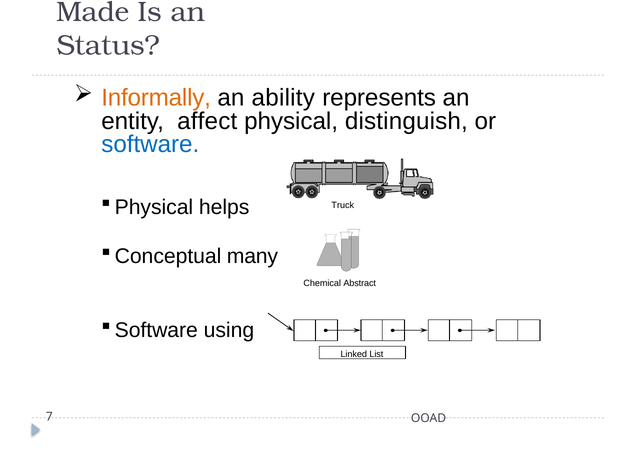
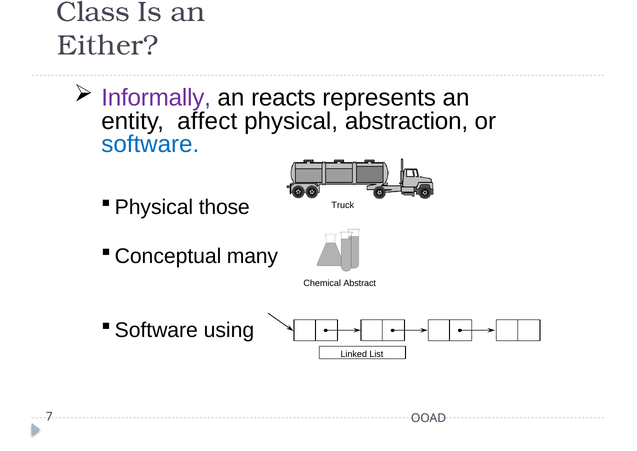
Made: Made -> Class
Status: Status -> Either
Informally colour: orange -> purple
ability: ability -> reacts
distinguish: distinguish -> abstraction
helps: helps -> those
